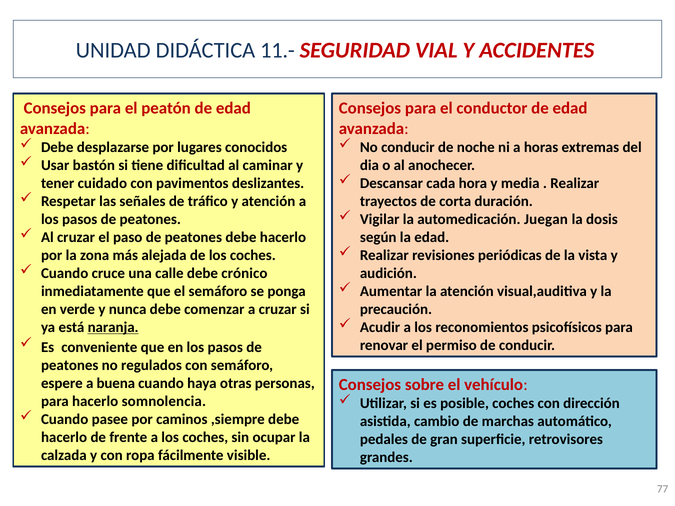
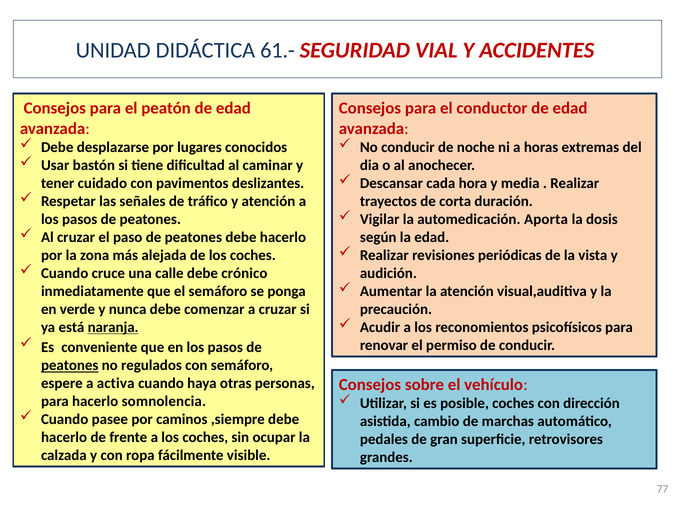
11.-: 11.- -> 61.-
Juegan: Juegan -> Aporta
peatones at (70, 366) underline: none -> present
buena: buena -> activa
